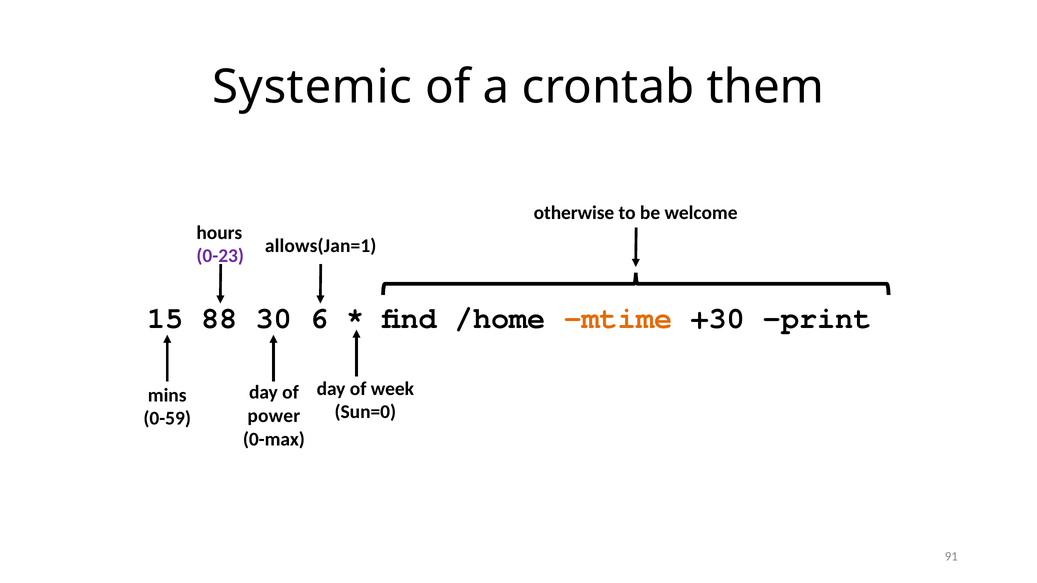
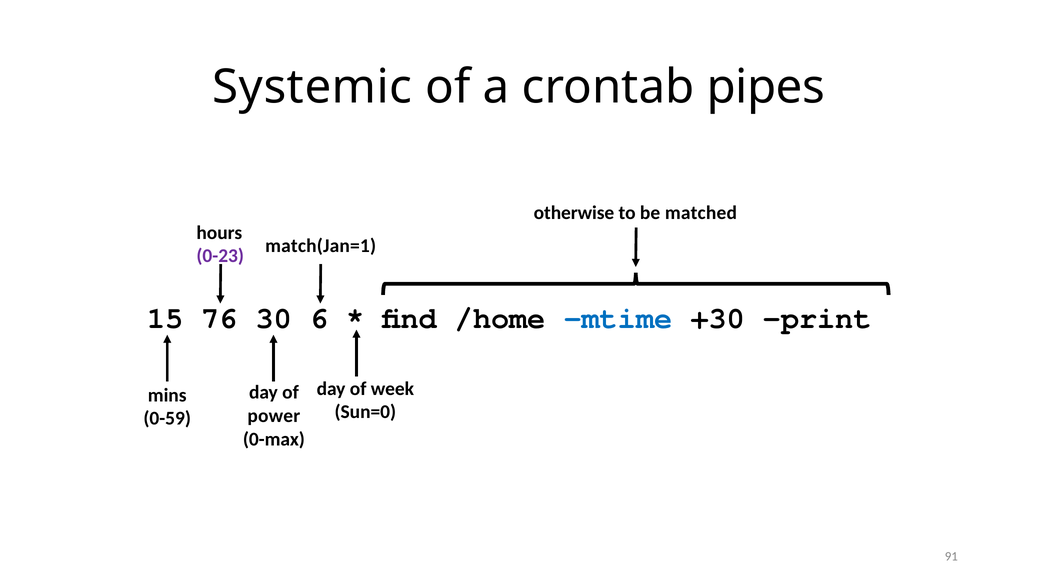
them: them -> pipes
welcome: welcome -> matched
allows(Jan=1: allows(Jan=1 -> match(Jan=1
88: 88 -> 76
mtime colour: orange -> blue
